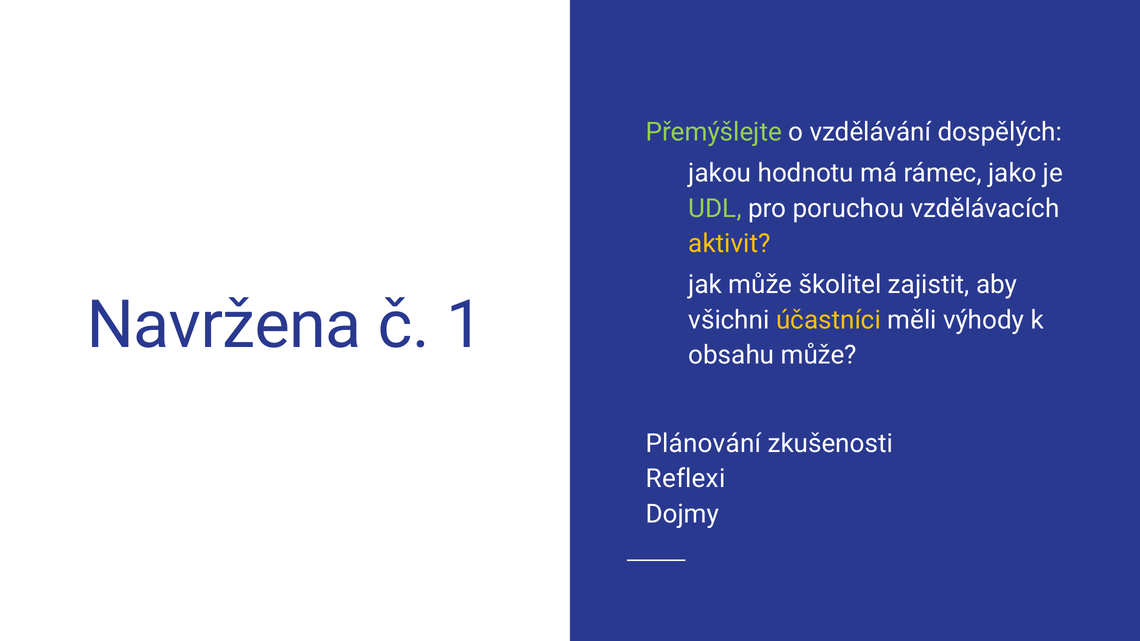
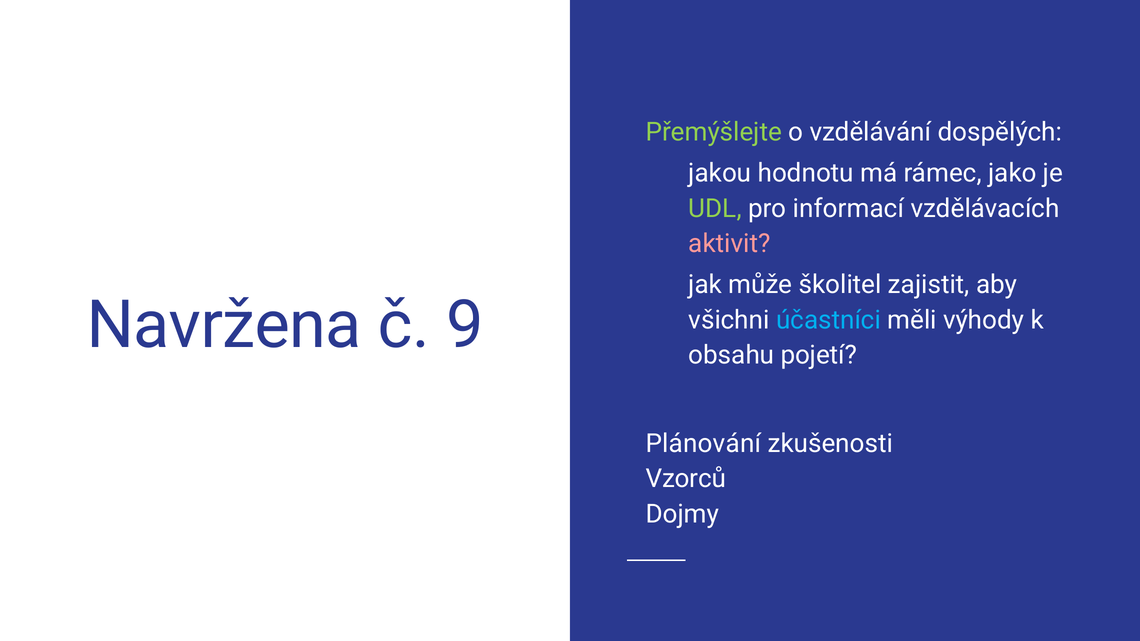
poruchou: poruchou -> informací
aktivit colour: yellow -> pink
1: 1 -> 9
účastníci colour: yellow -> light blue
obsahu může: může -> pojetí
Reflexi: Reflexi -> Vzorců
